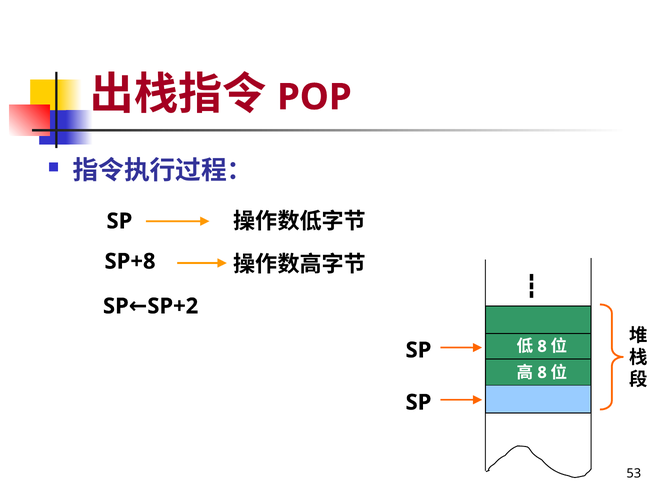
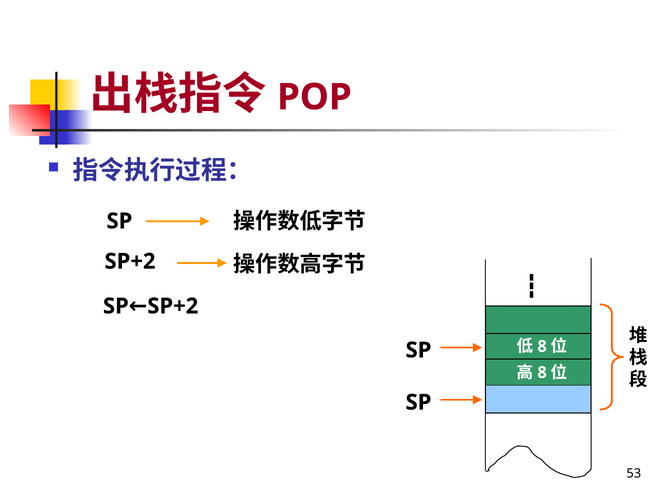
SP+8 at (130, 261): SP+8 -> SP+2
